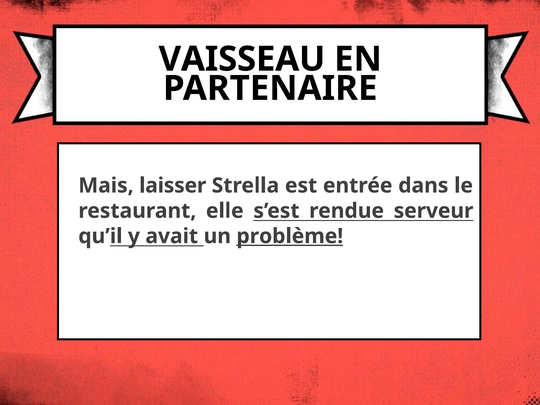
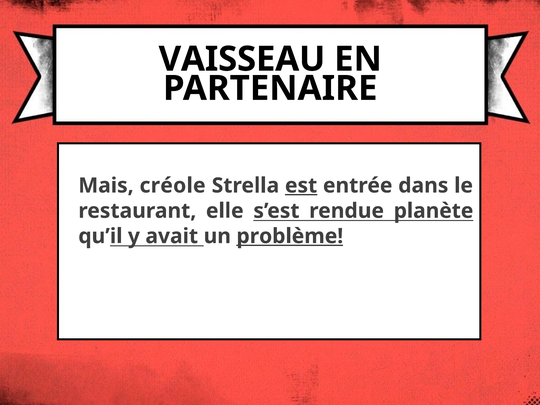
laisser: laisser -> créole
est underline: none -> present
serveur: serveur -> planète
